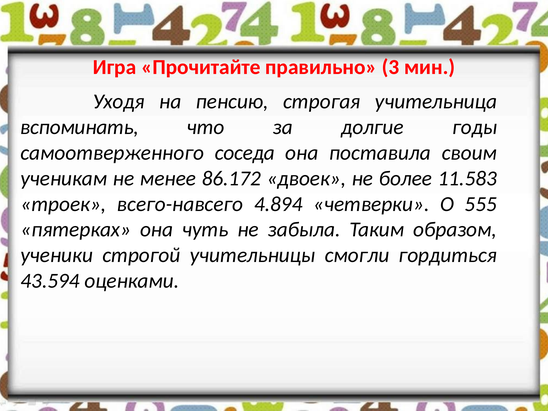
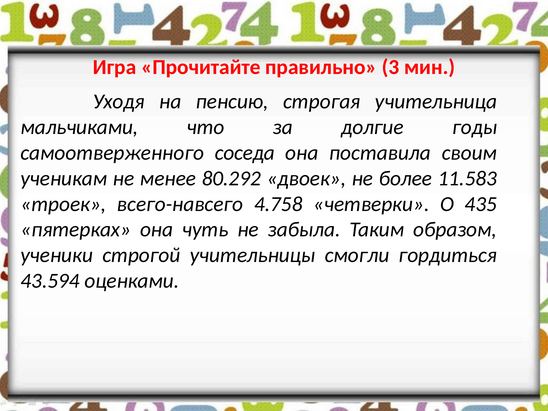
вспоминать: вспоминать -> мальчиками
86.172: 86.172 -> 80.292
4.894: 4.894 -> 4.758
555: 555 -> 435
